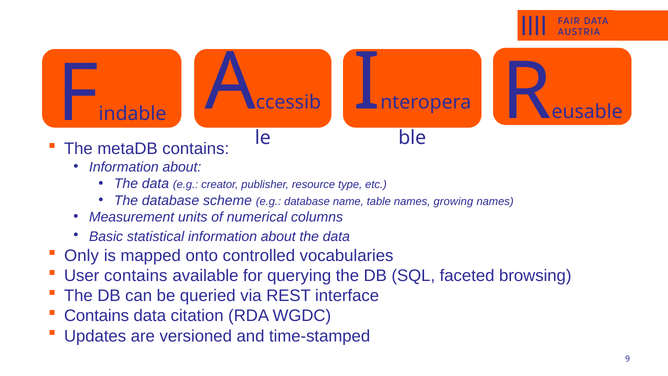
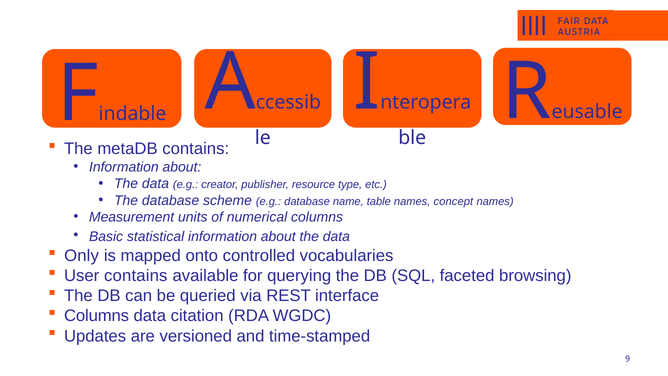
growing: growing -> concept
Contains at (97, 316): Contains -> Columns
